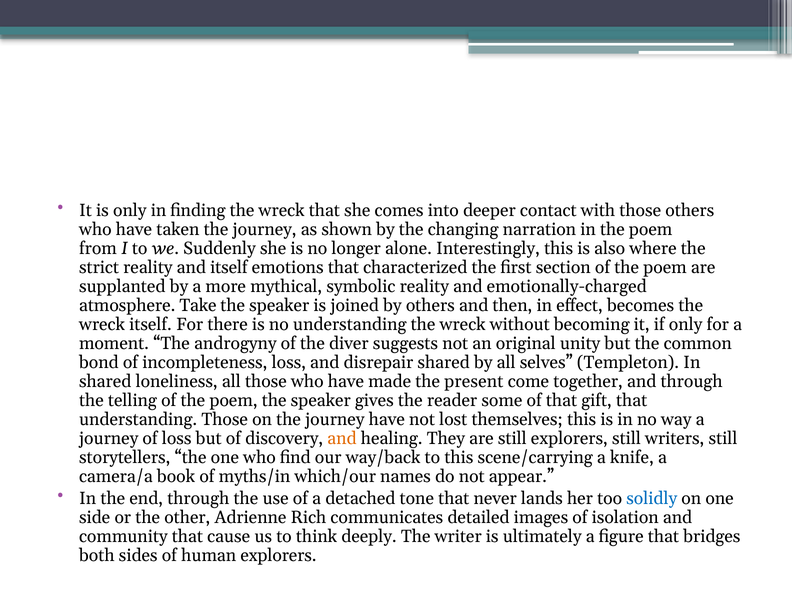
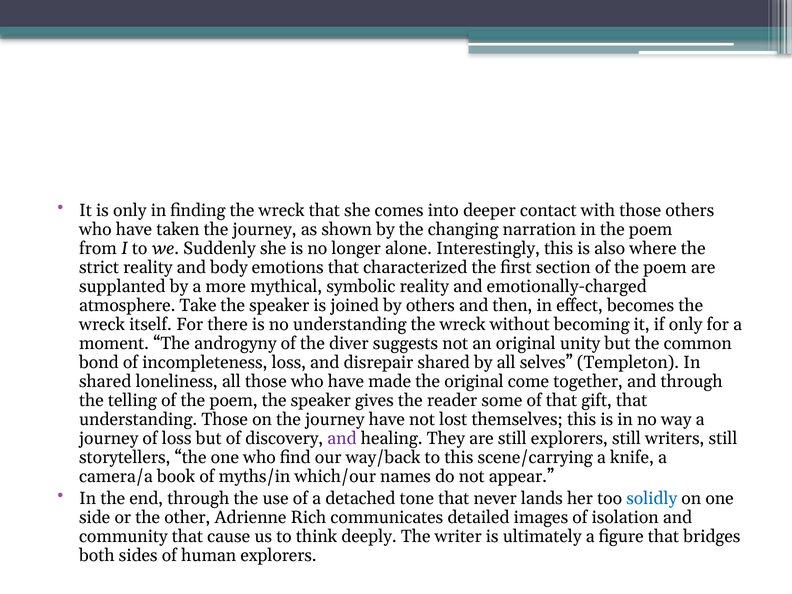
and itself: itself -> body
the present: present -> original
and at (342, 438) colour: orange -> purple
